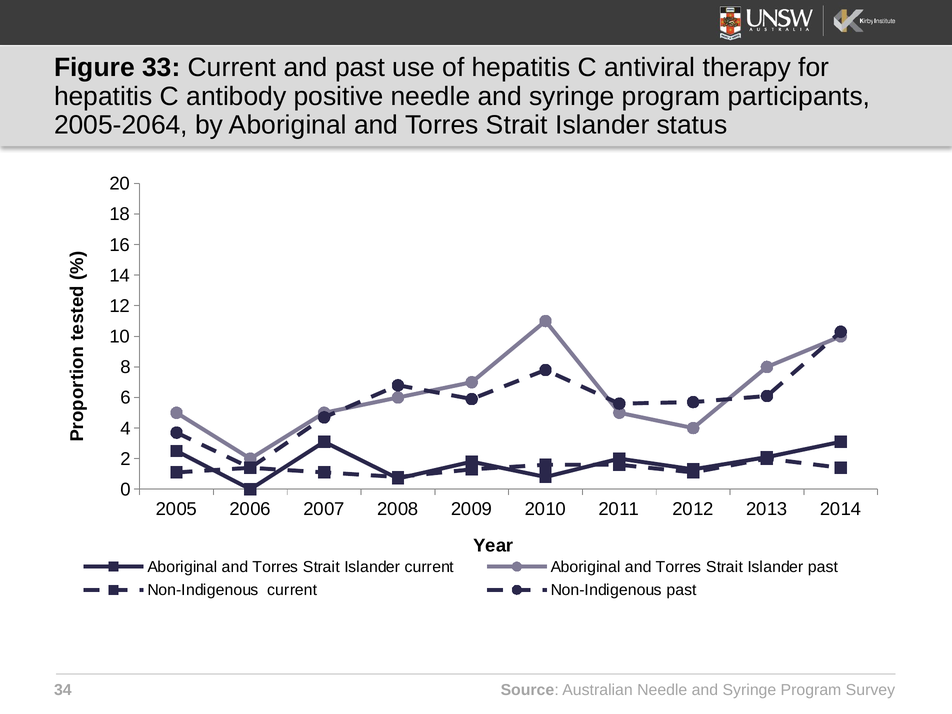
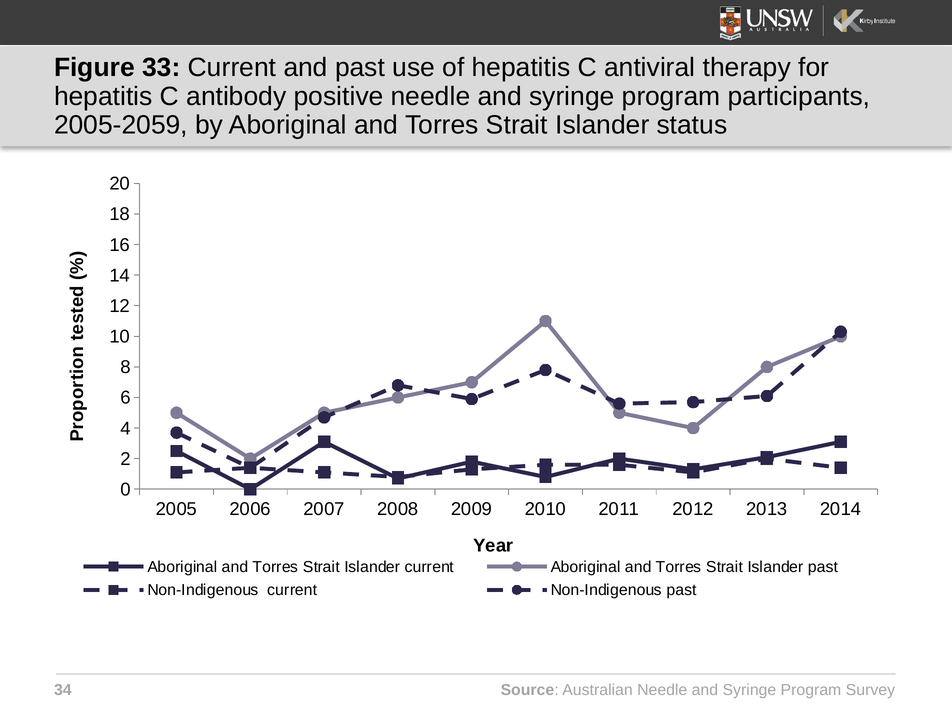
2005-2064: 2005-2064 -> 2005-2059
